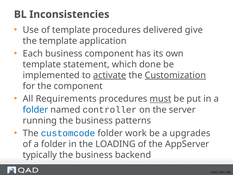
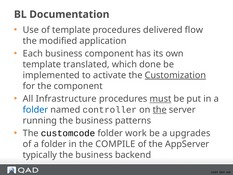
Inconsistencies: Inconsistencies -> Documentation
give: give -> flow
the template: template -> modified
statement: statement -> translated
activate underline: present -> none
Requirements: Requirements -> Infrastructure
the at (160, 110) underline: none -> present
customcode colour: blue -> black
LOADING: LOADING -> COMPILE
